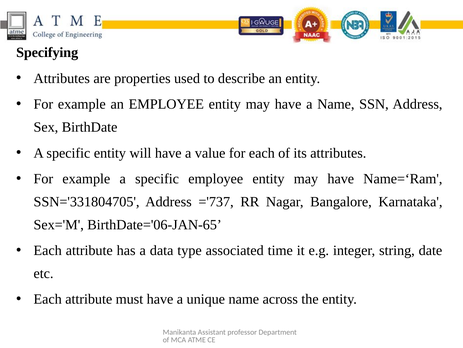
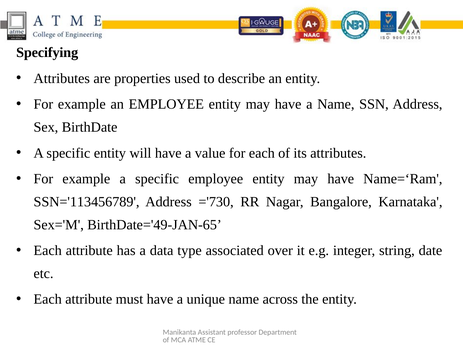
SSN='331804705: SSN='331804705 -> SSN='113456789
='737: ='737 -> ='730
BirthDate='06-JAN-65: BirthDate='06-JAN-65 -> BirthDate='49-JAN-65
time: time -> over
